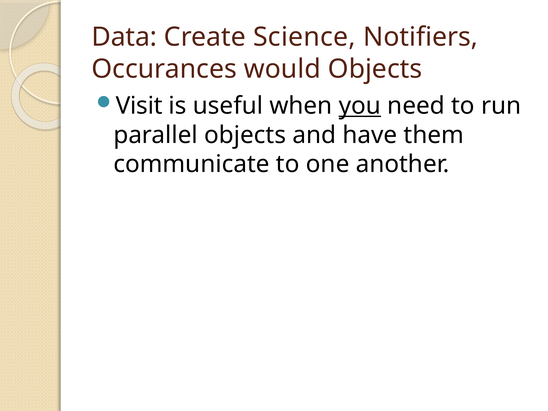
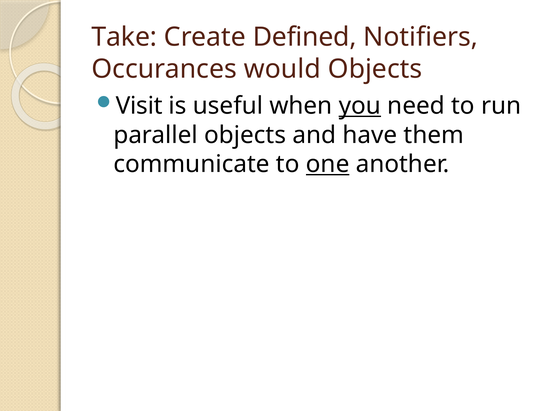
Data: Data -> Take
Science: Science -> Defined
one underline: none -> present
